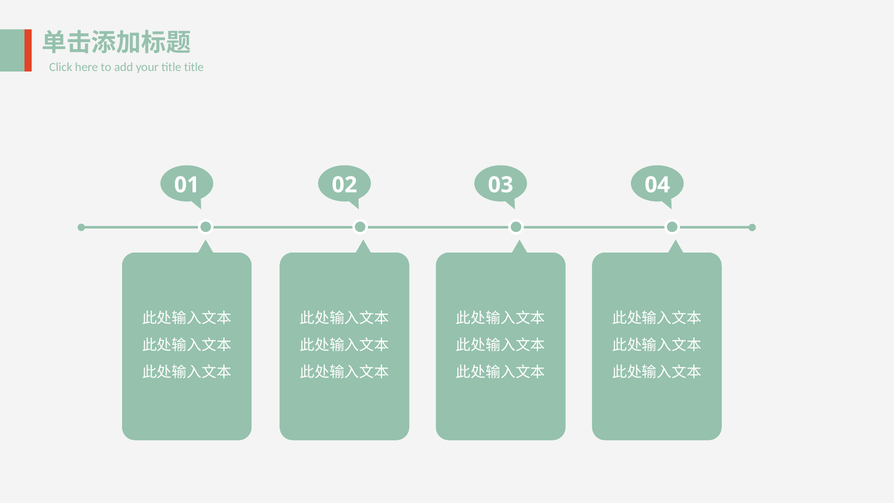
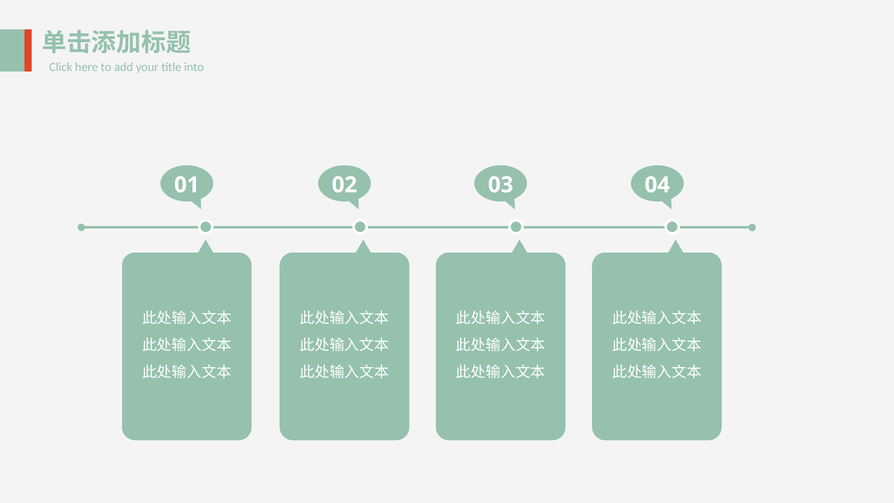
title title: title -> into
